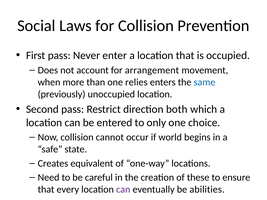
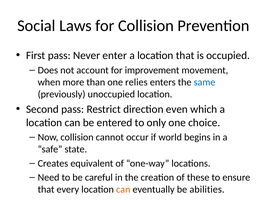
arrangement: arrangement -> improvement
both: both -> even
can at (123, 190) colour: purple -> orange
